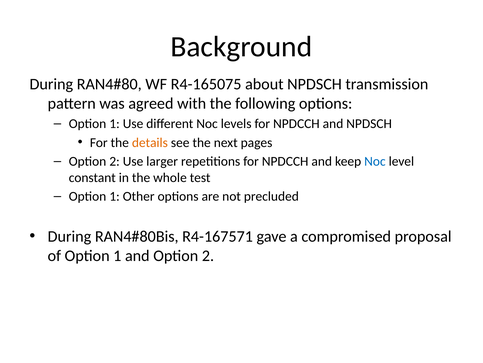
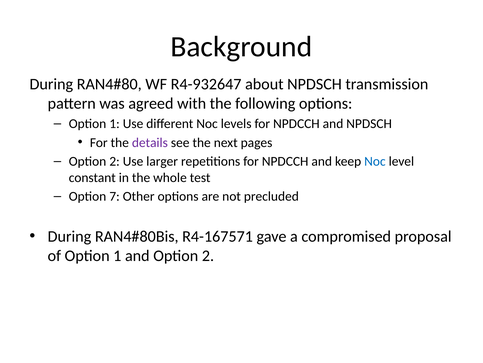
R4-165075: R4-165075 -> R4-932647
details colour: orange -> purple
1 at (115, 196): 1 -> 7
